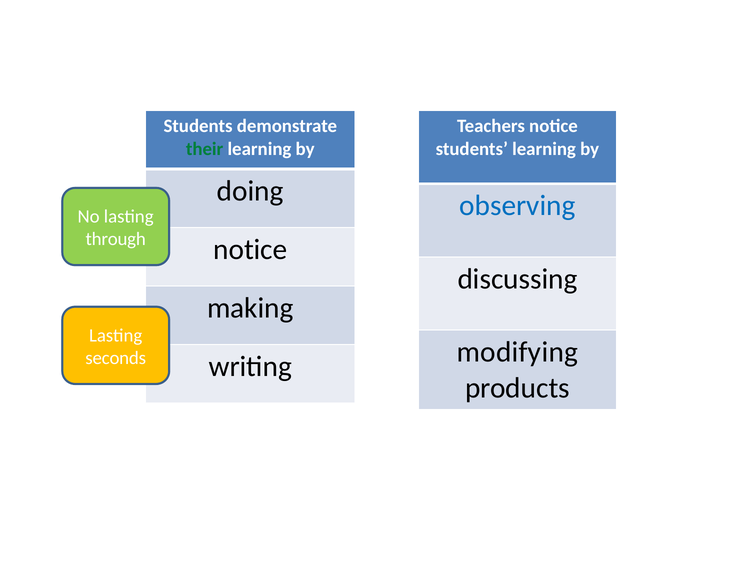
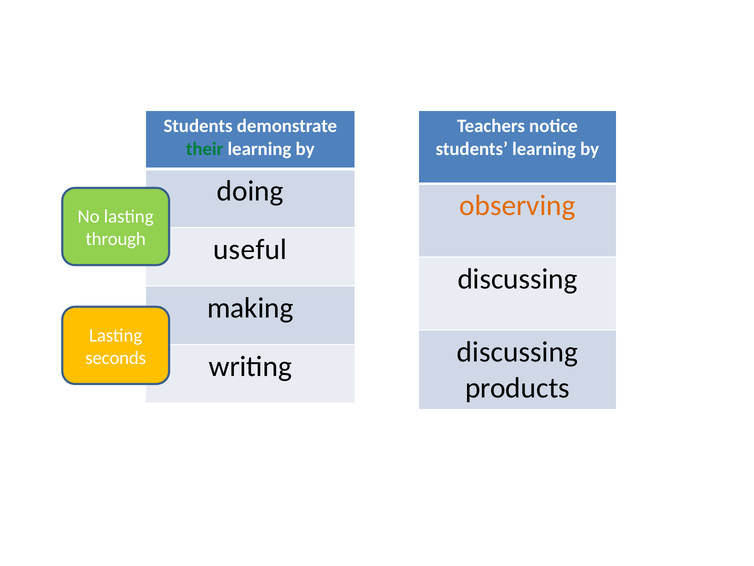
observing colour: blue -> orange
notice at (250, 249): notice -> useful
modifying at (517, 352): modifying -> discussing
